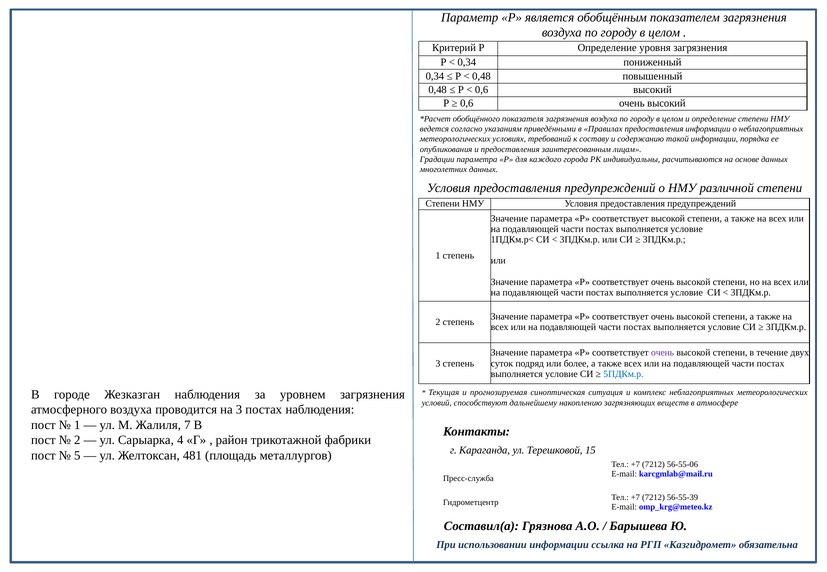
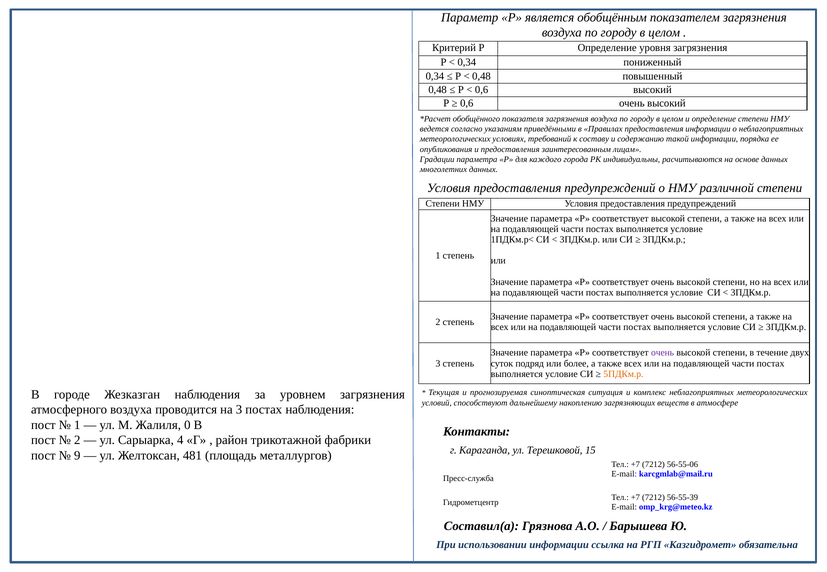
5ПДКм.р colour: blue -> orange
7: 7 -> 0
5: 5 -> 9
